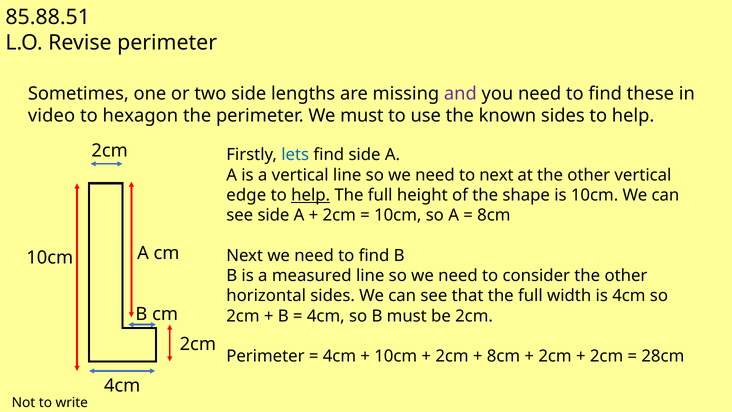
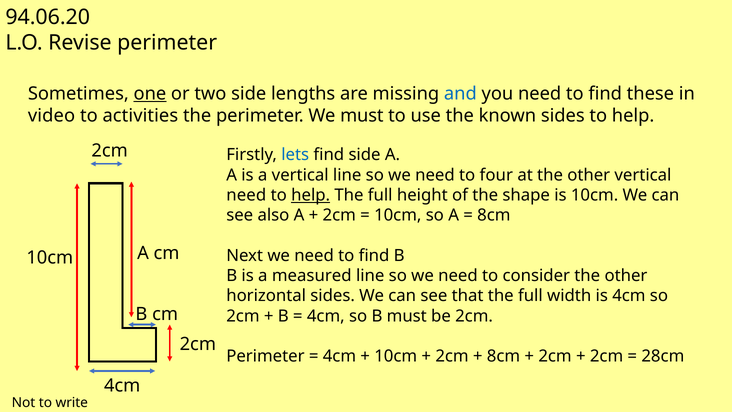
85.88.51: 85.88.51 -> 94.06.20
one underline: none -> present
and colour: purple -> blue
hexagon: hexagon -> activities
to next: next -> four
edge at (246, 195): edge -> need
see side: side -> also
